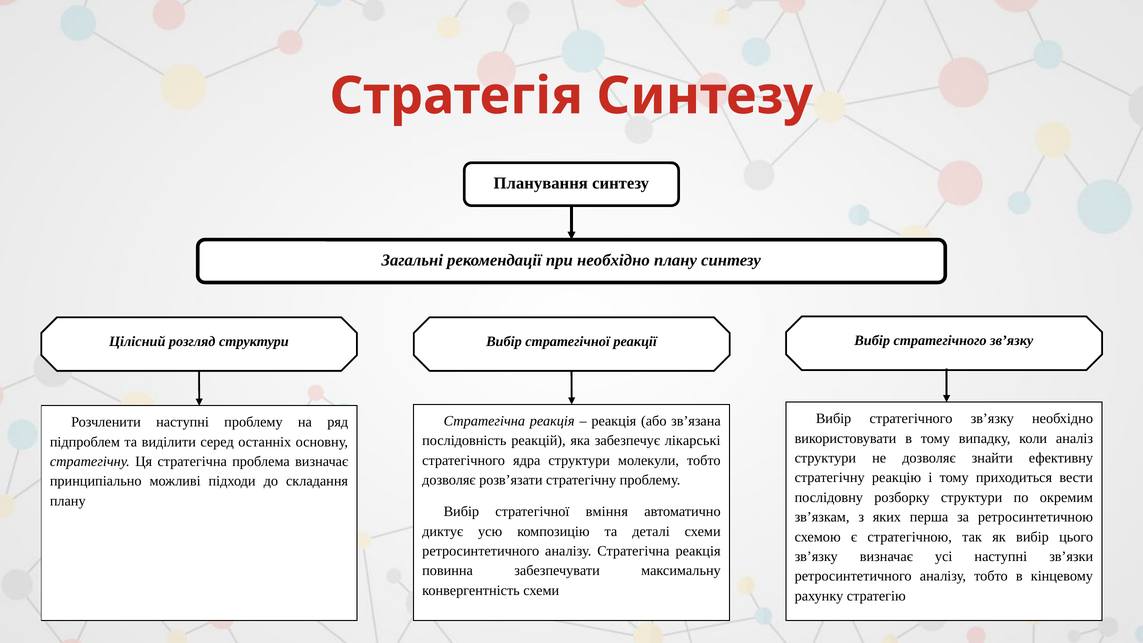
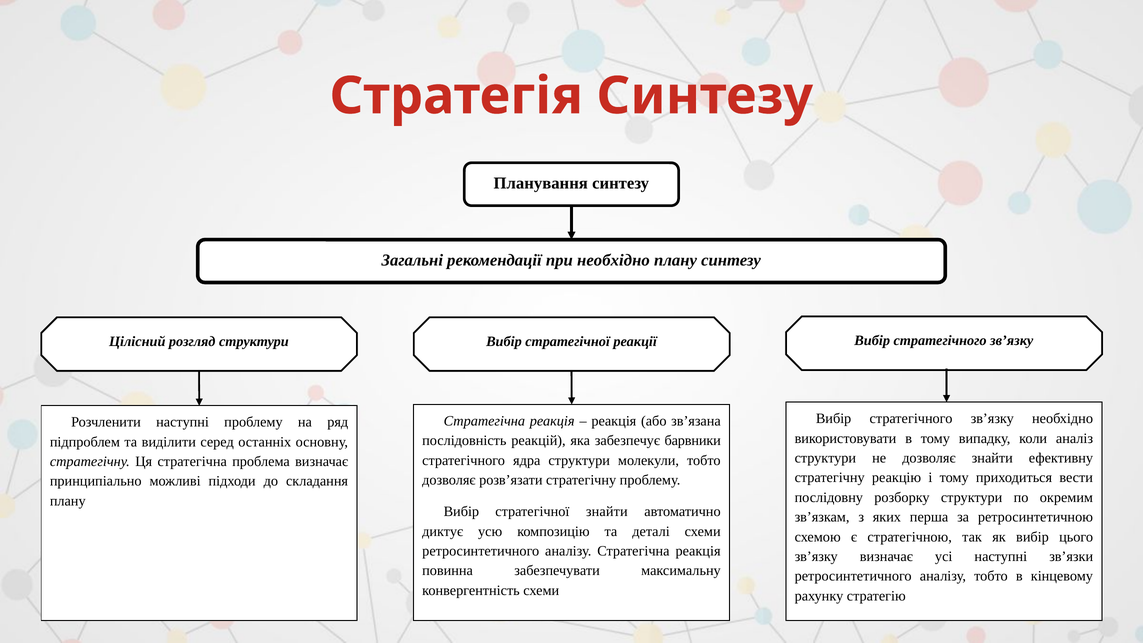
лікарські: лікарські -> барвники
стратегічної вміння: вміння -> знайти
